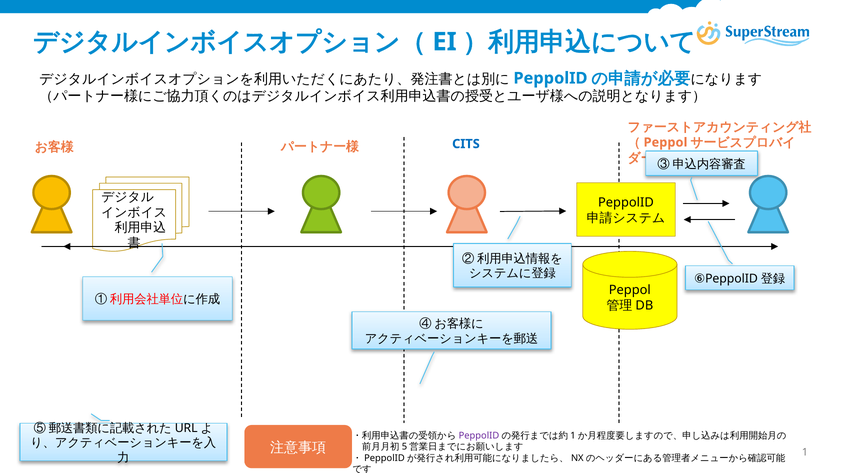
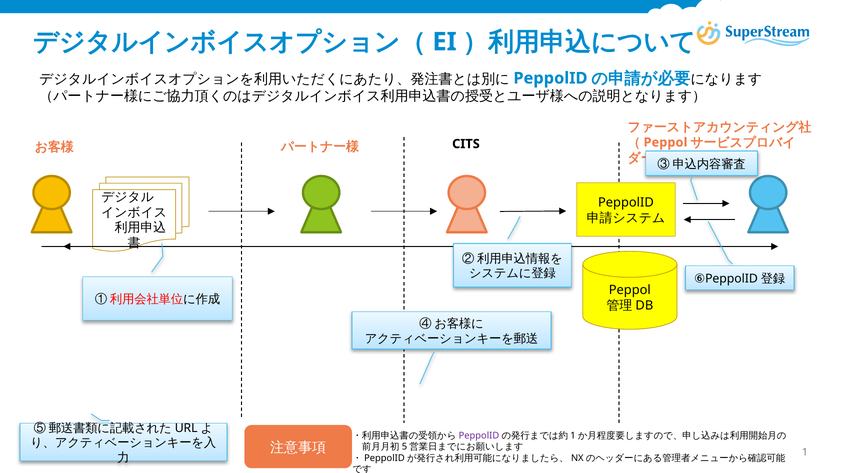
CITS colour: blue -> black
